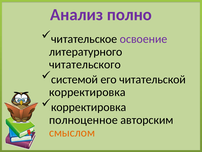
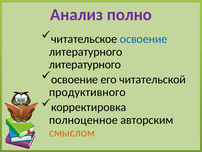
освоение at (144, 39) colour: purple -> blue
читательского at (85, 64): читательского -> литературного
системой at (75, 79): системой -> освоение
корректировка at (87, 92): корректировка -> продуктивного
